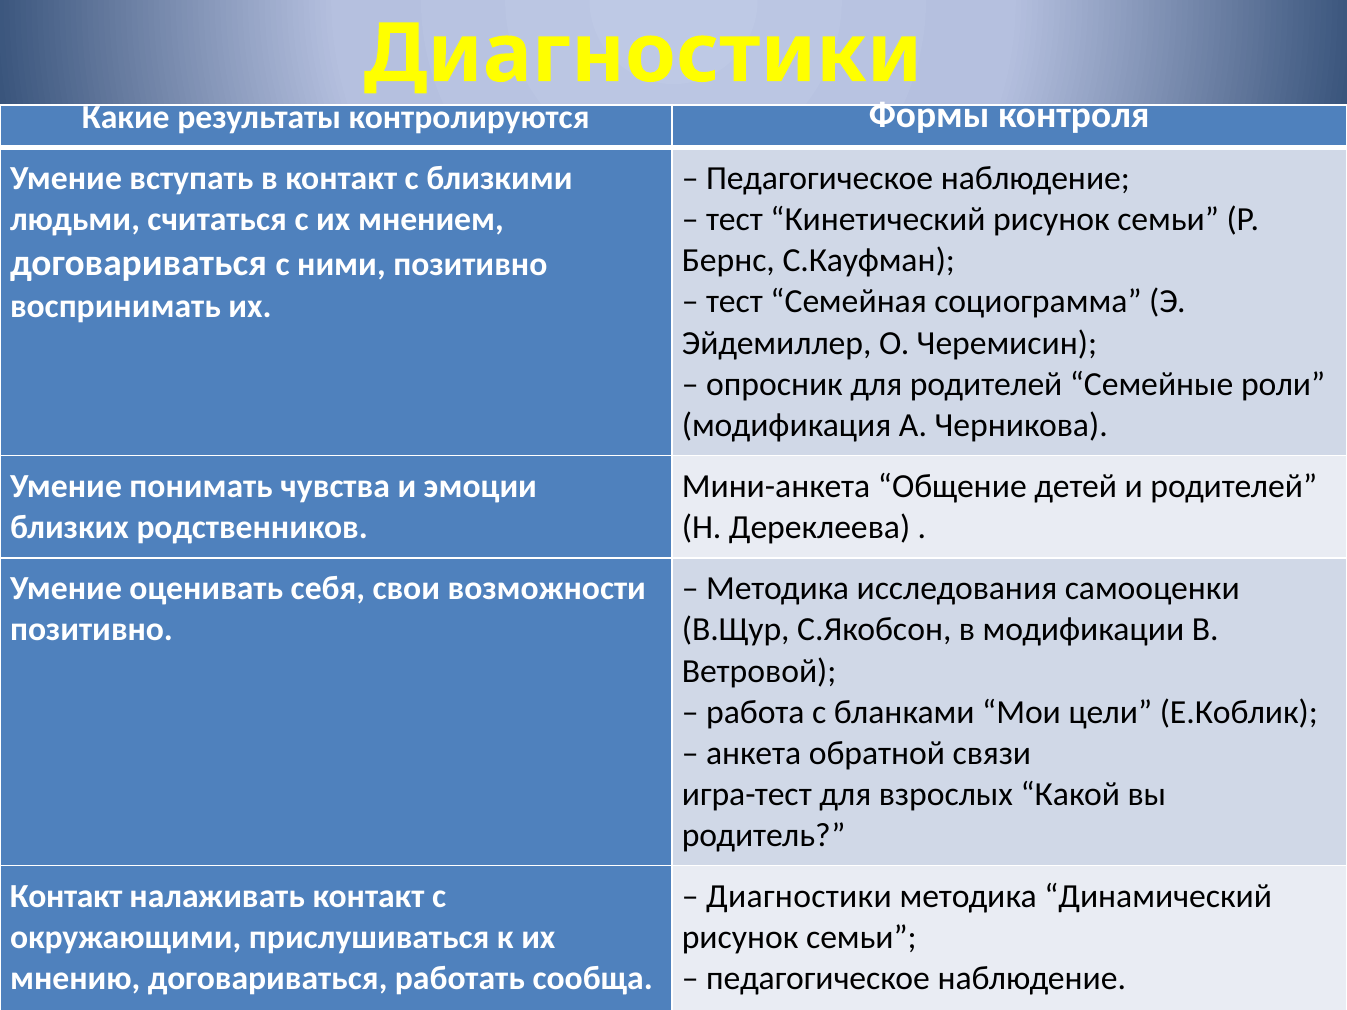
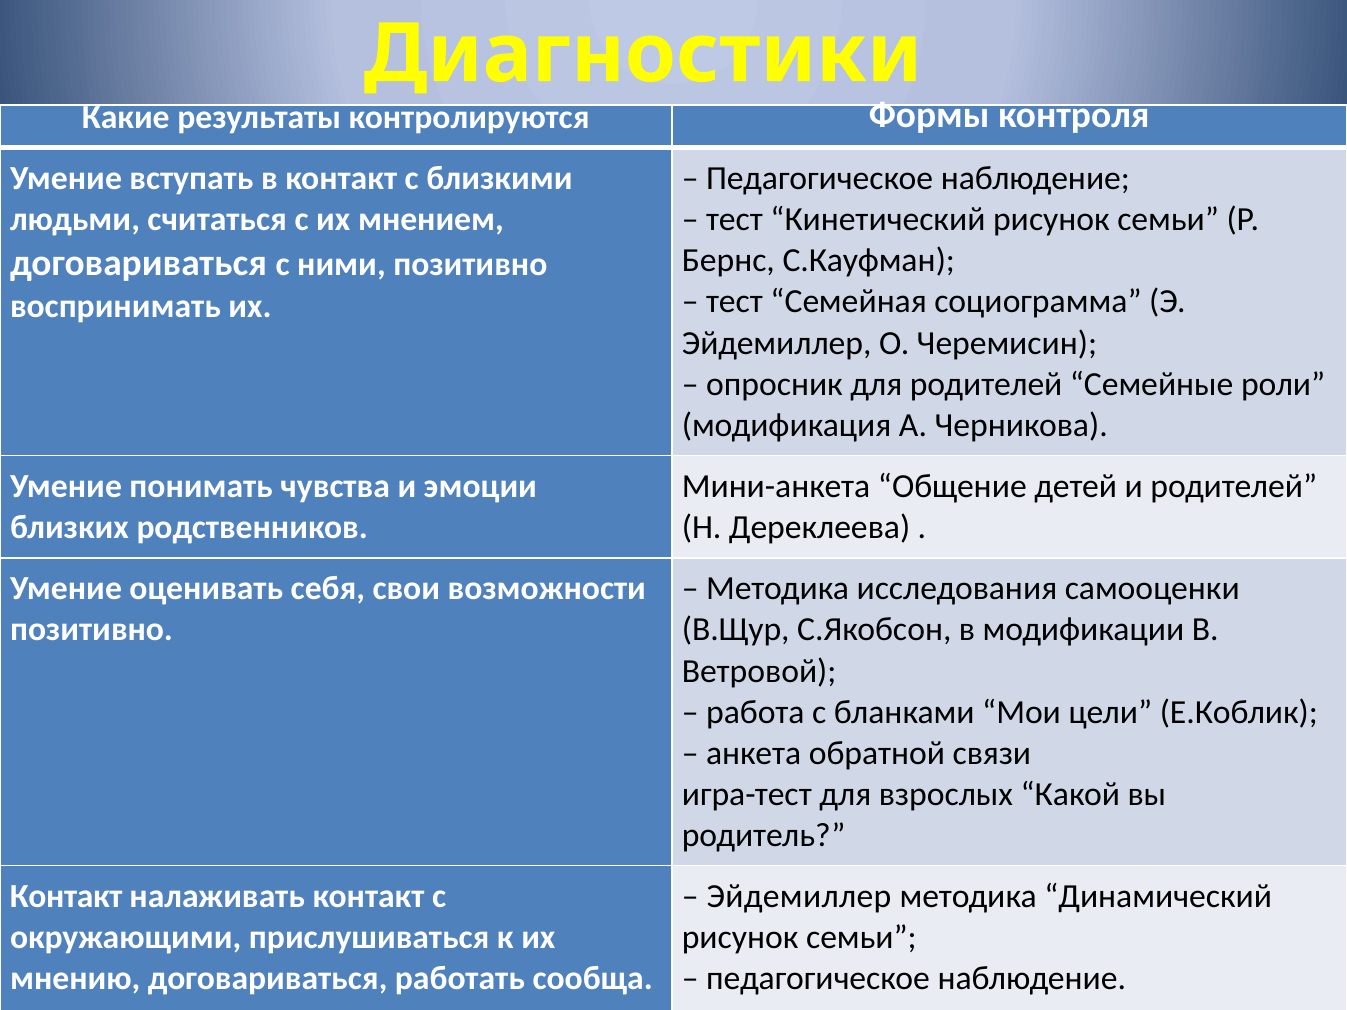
Диагностики at (799, 897): Диагностики -> Эйдемиллер
